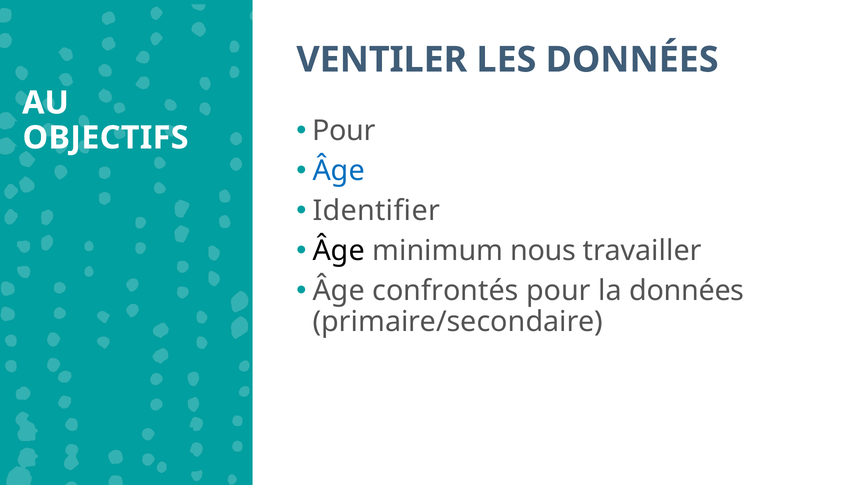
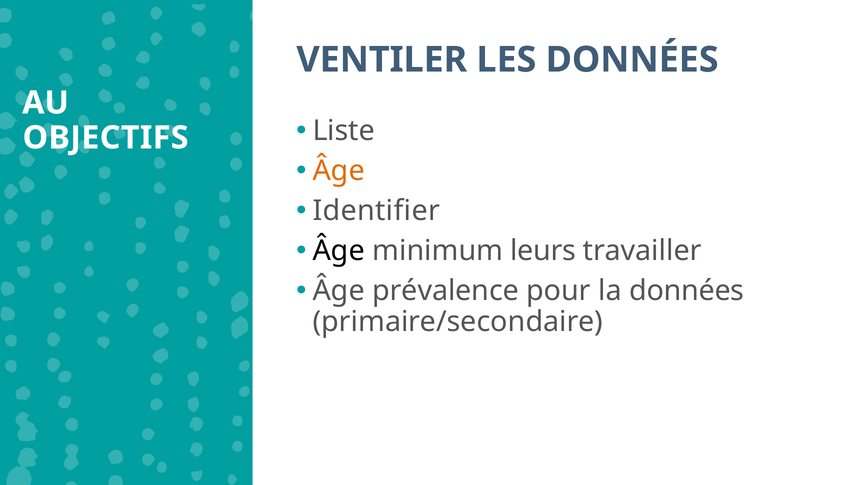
Pour at (344, 131): Pour -> Liste
Âge at (339, 171) colour: blue -> orange
nous: nous -> leurs
confrontés: confrontés -> prévalence
